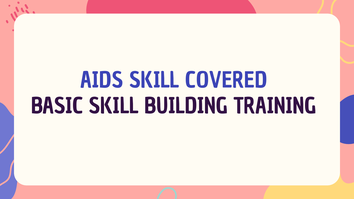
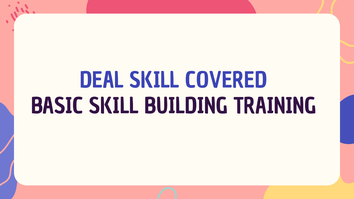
AIDS: AIDS -> DEAL
